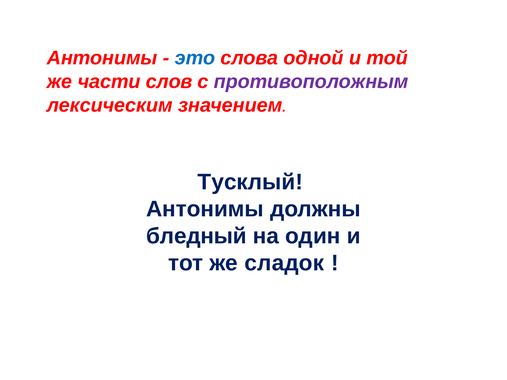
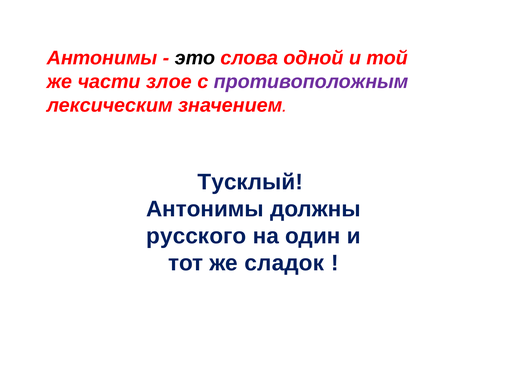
это colour: blue -> black
слов: слов -> злое
бледный: бледный -> русского
